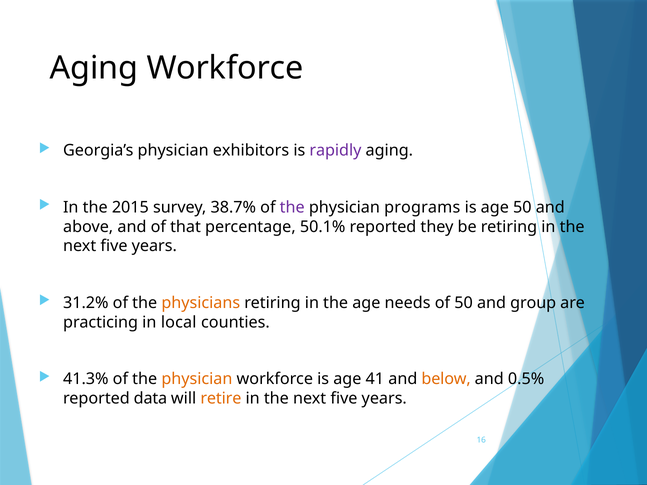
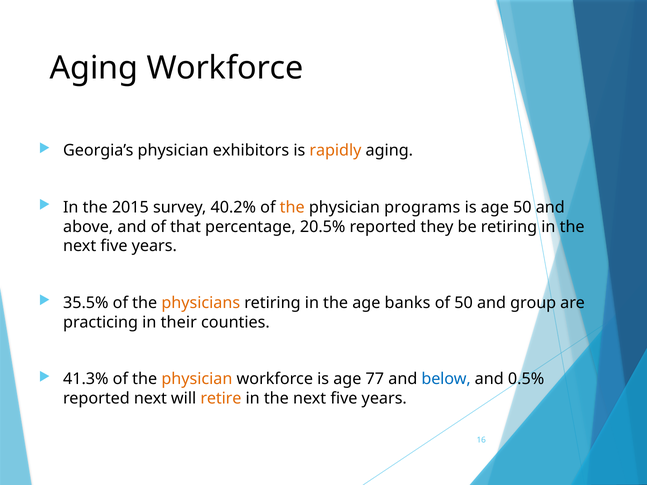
rapidly colour: purple -> orange
38.7%: 38.7% -> 40.2%
the at (292, 207) colour: purple -> orange
50.1%: 50.1% -> 20.5%
31.2%: 31.2% -> 35.5%
needs: needs -> banks
local: local -> their
41: 41 -> 77
below colour: orange -> blue
reported data: data -> next
